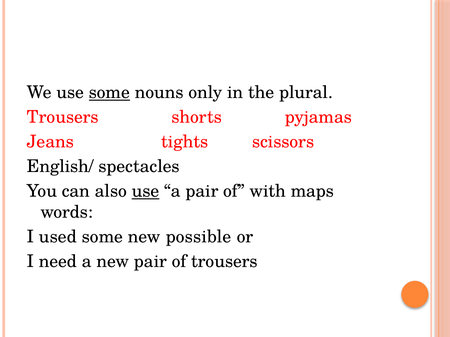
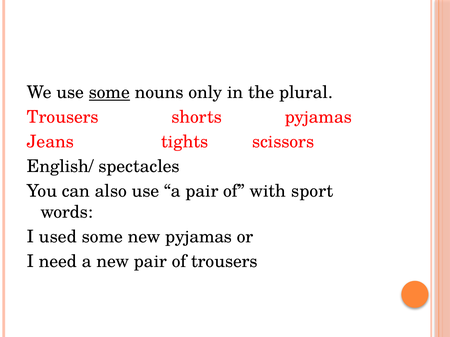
use at (145, 192) underline: present -> none
maps: maps -> sport
new possible: possible -> pyjamas
